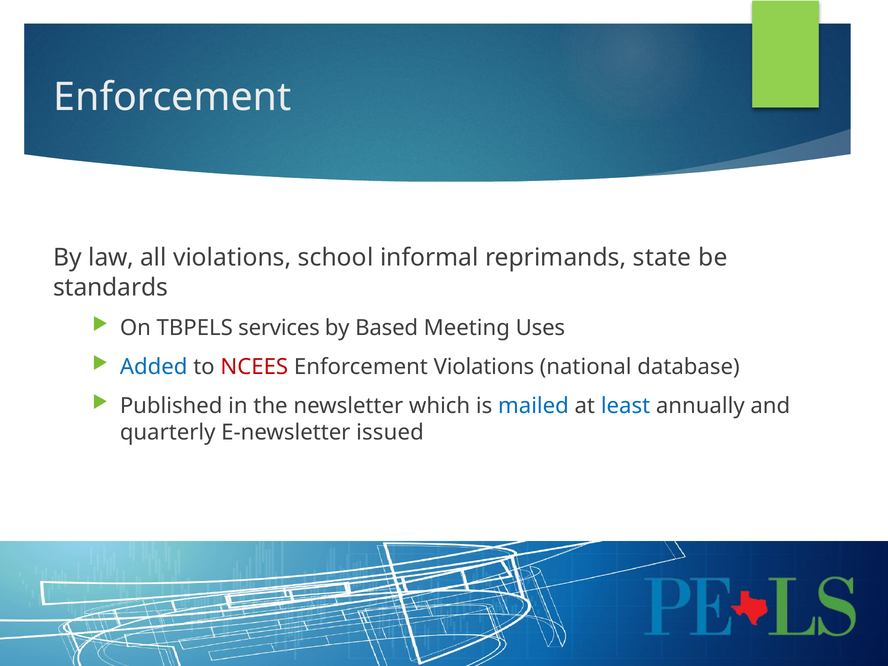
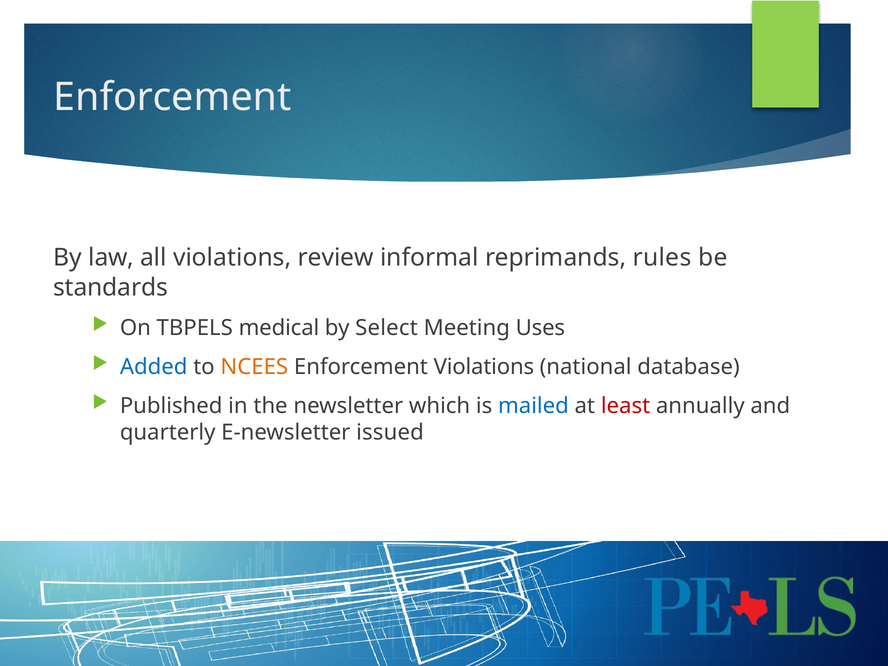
school: school -> review
state: state -> rules
services: services -> medical
Based: Based -> Select
NCEES colour: red -> orange
least colour: blue -> red
